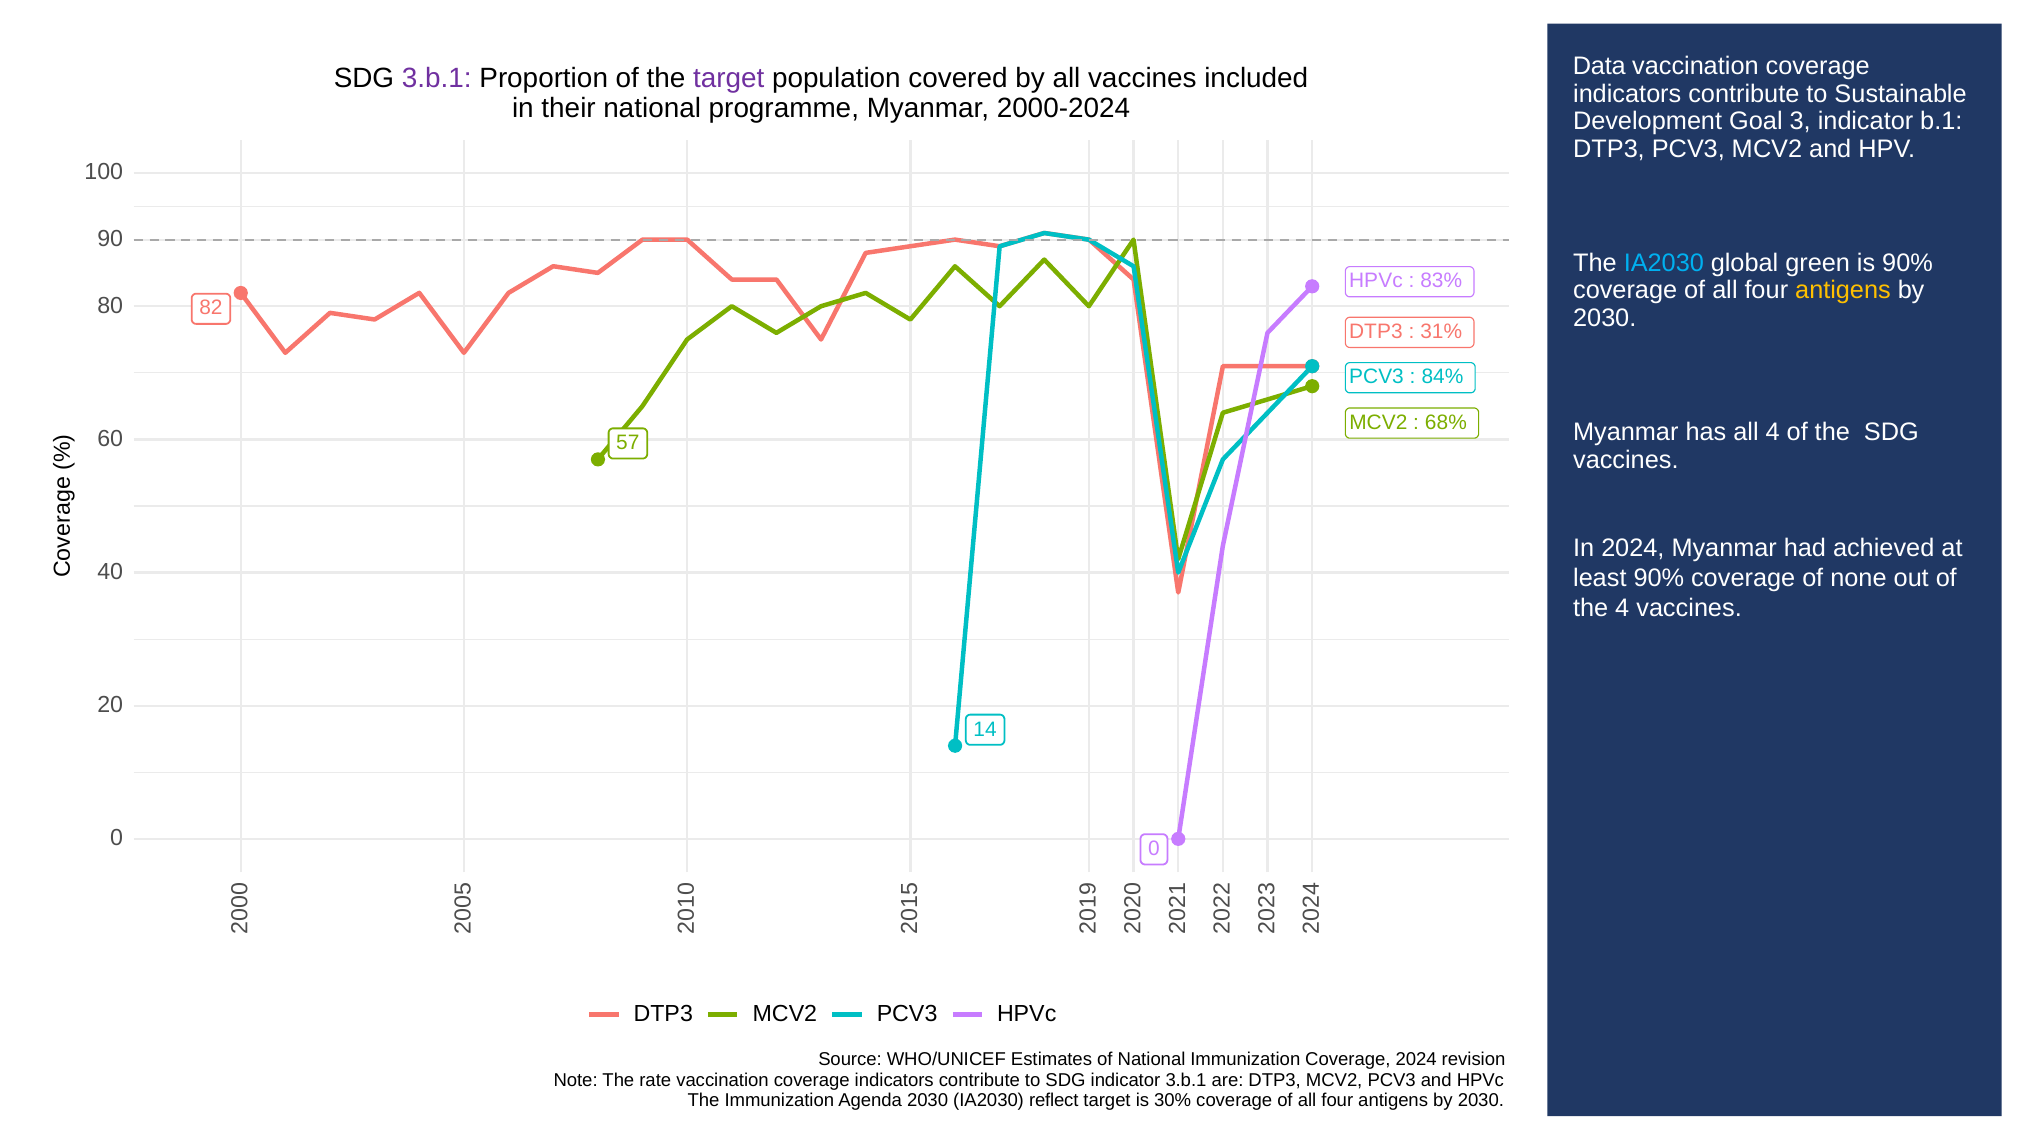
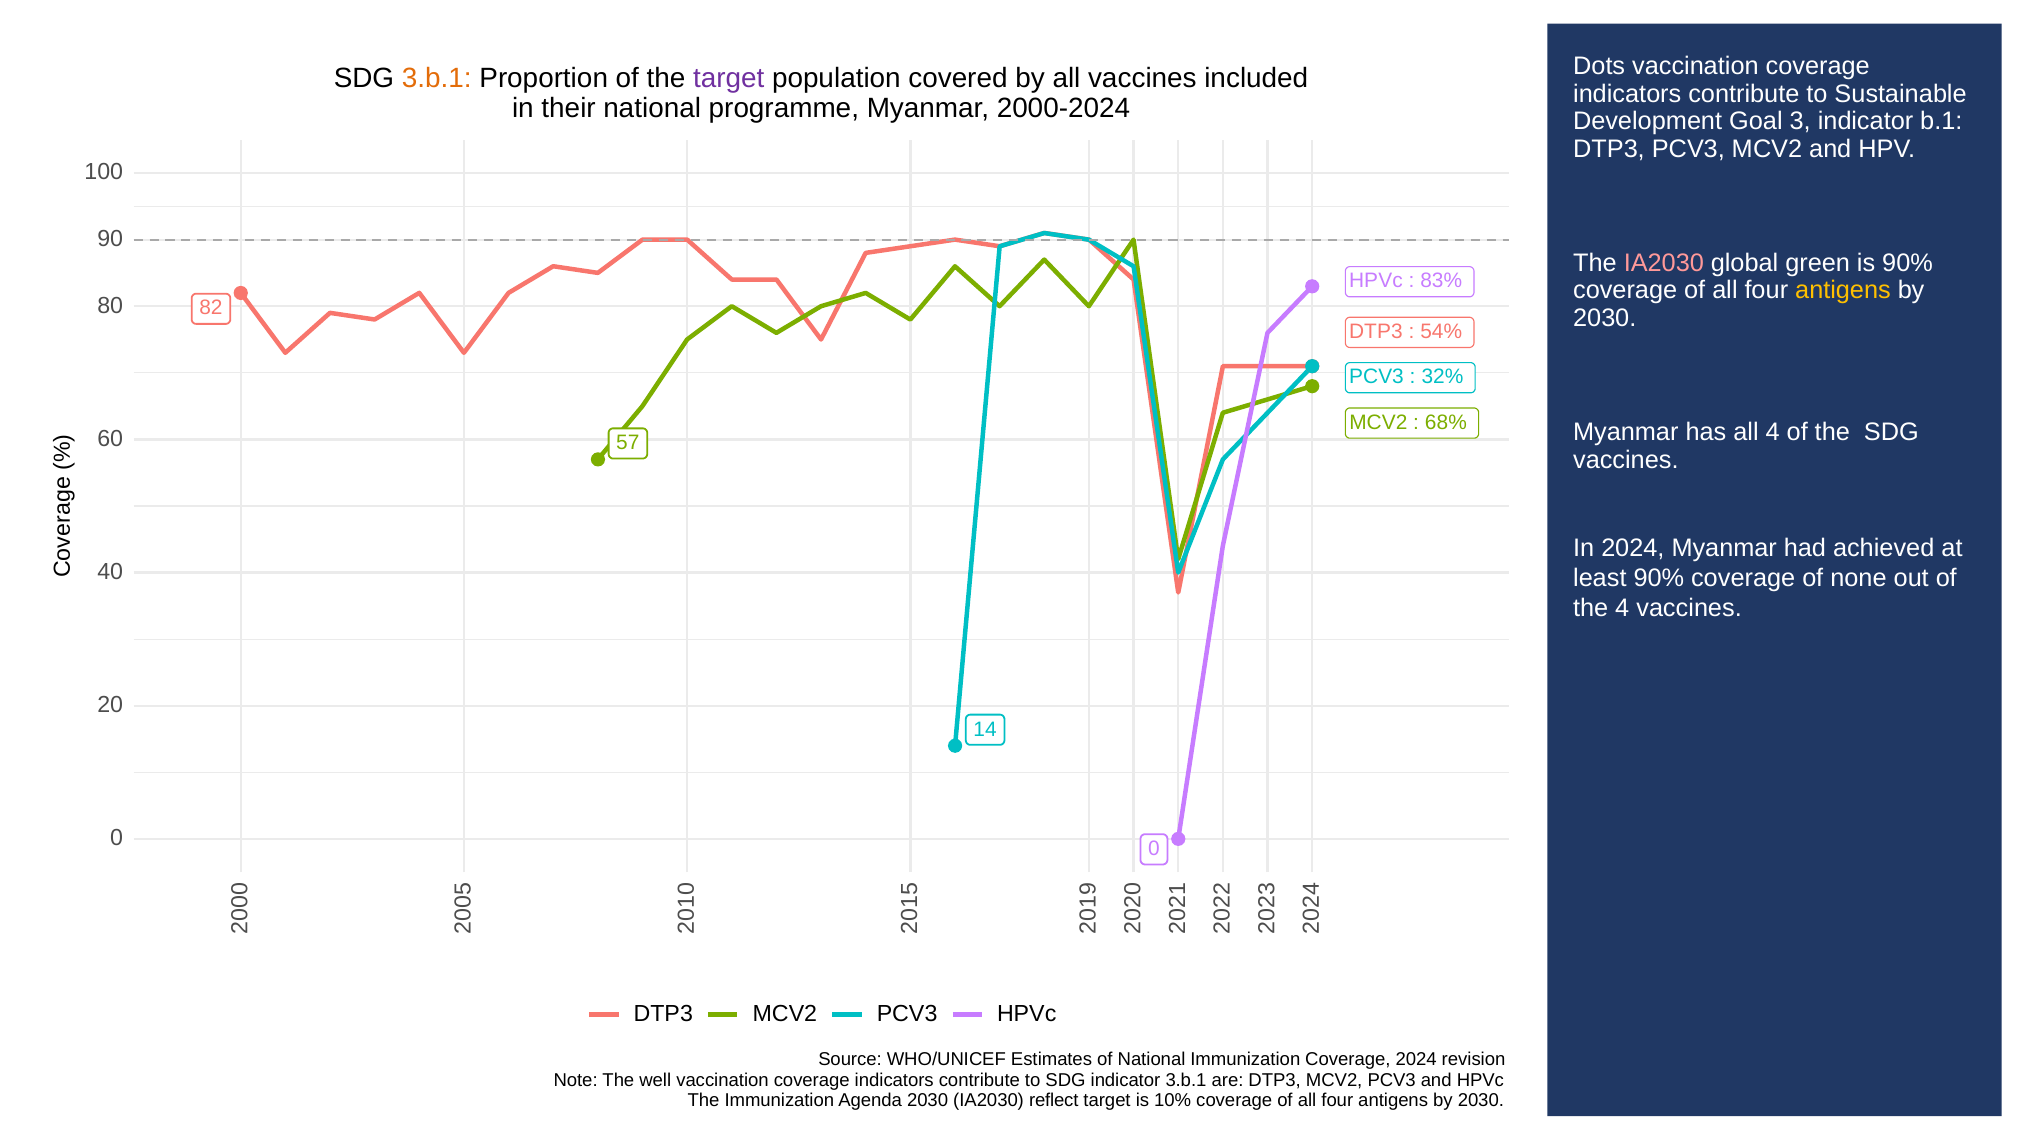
Data: Data -> Dots
3.b.1 at (437, 78) colour: purple -> orange
IA2030 at (1664, 263) colour: light blue -> pink
31%: 31% -> 54%
84%: 84% -> 32%
rate: rate -> well
30%: 30% -> 10%
